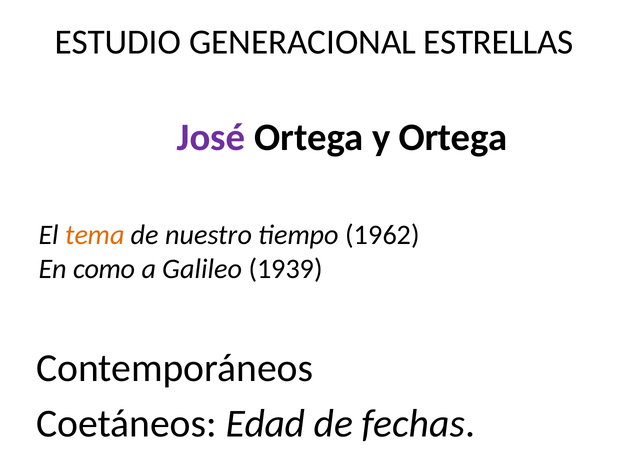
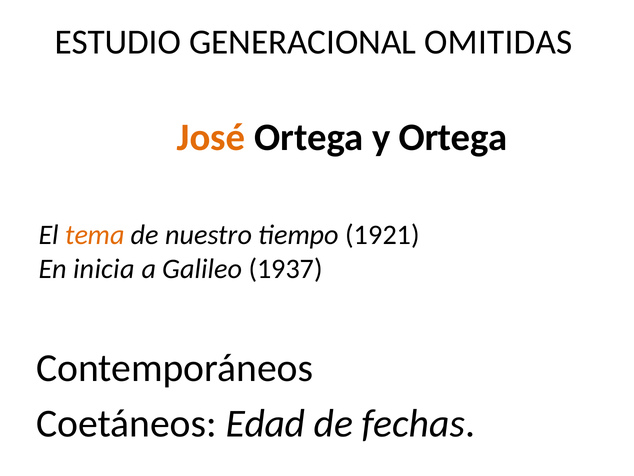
ESTRELLAS: ESTRELLAS -> OMITIDAS
José colour: purple -> orange
1962: 1962 -> 1921
como: como -> inicia
1939: 1939 -> 1937
